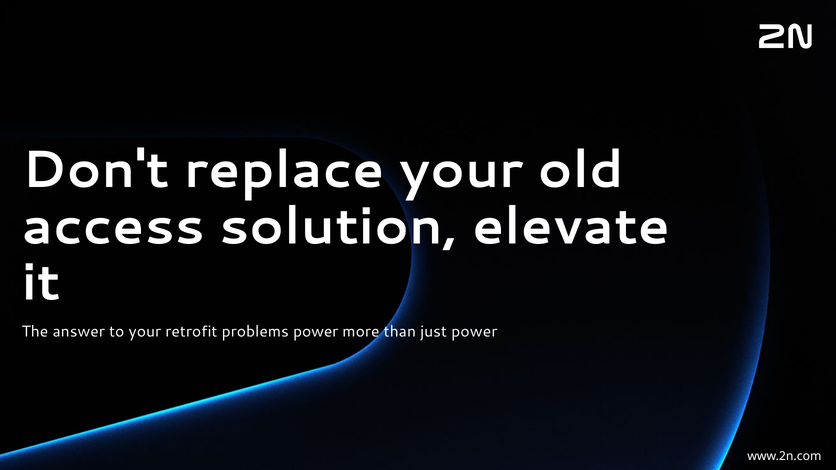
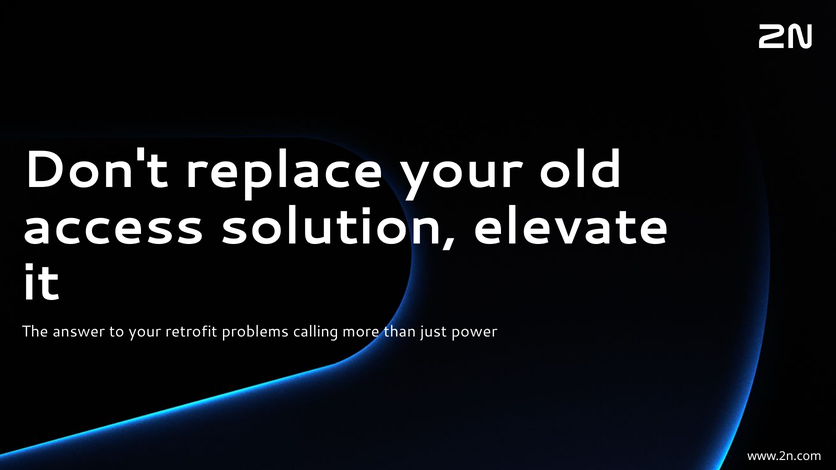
problems power: power -> calling
